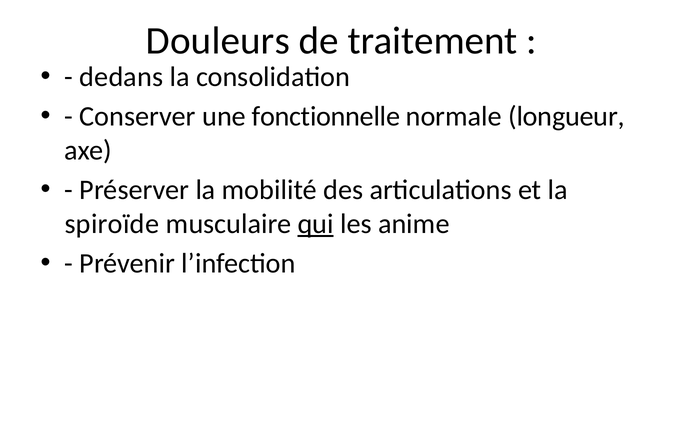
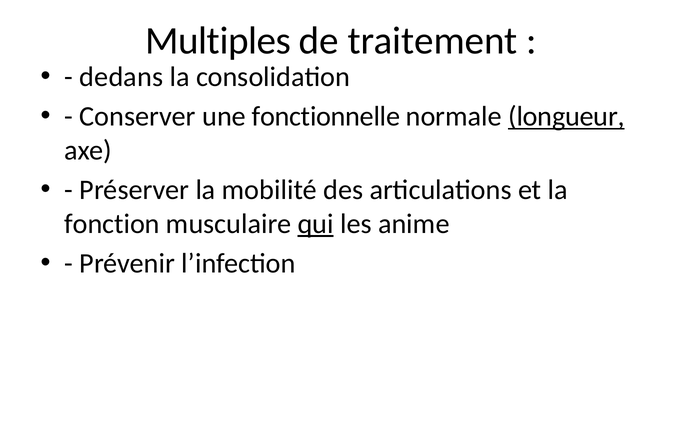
Douleurs: Douleurs -> Multiples
longueur underline: none -> present
spiroïde: spiroïde -> fonction
